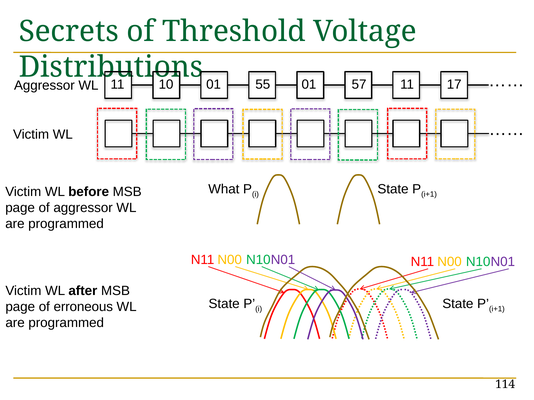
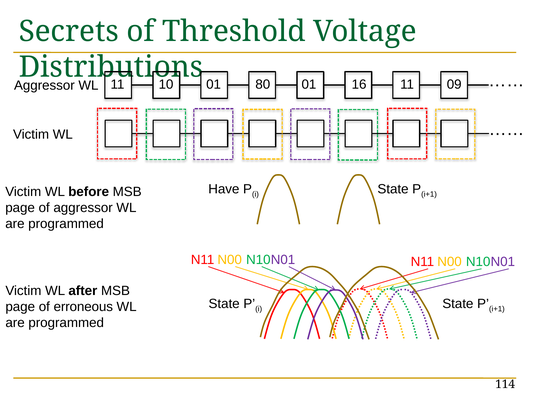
55: 55 -> 80
57: 57 -> 16
17: 17 -> 09
What: What -> Have
